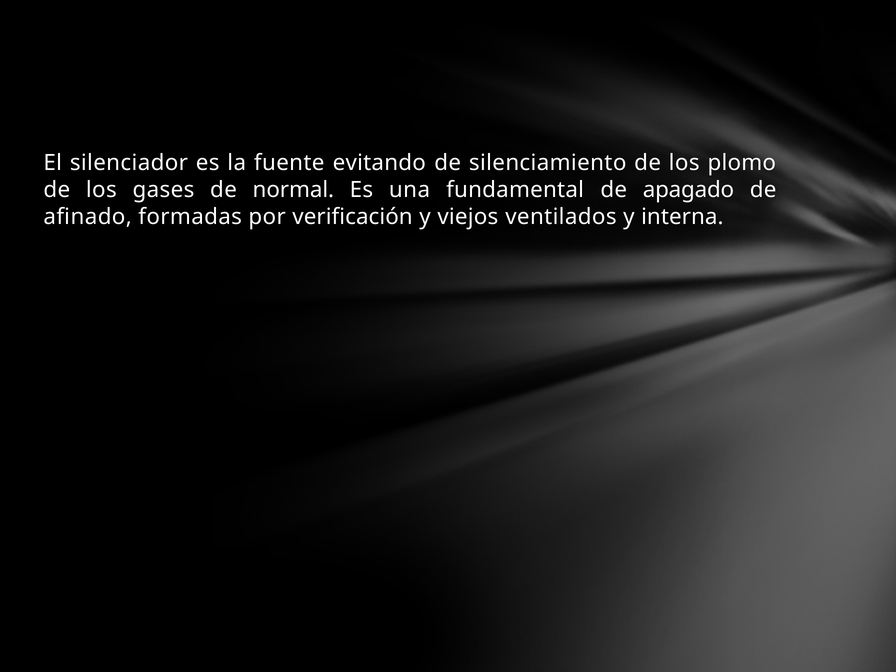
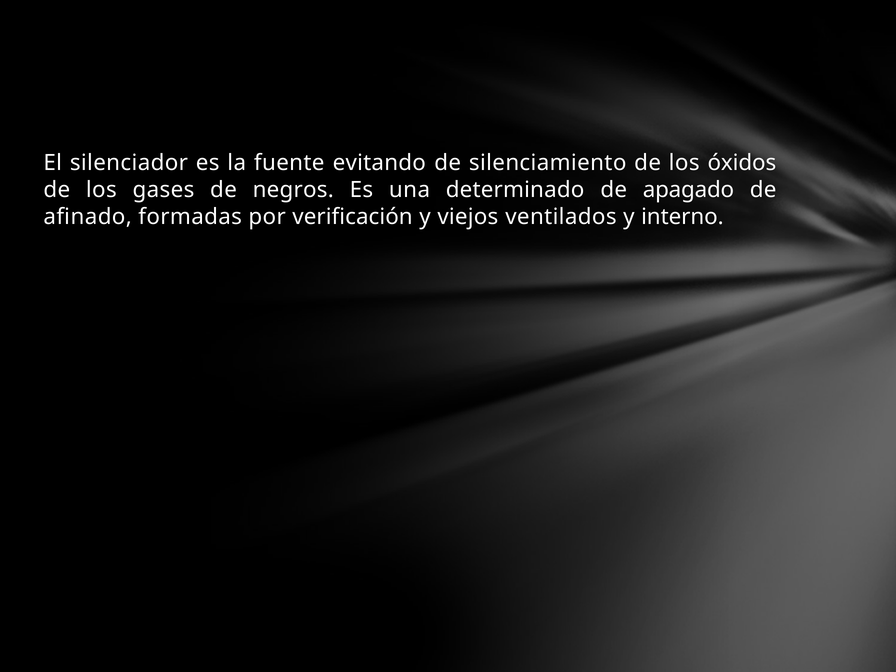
plomo: plomo -> óxidos
normal: normal -> negros
fundamental: fundamental -> determinado
interna: interna -> interno
